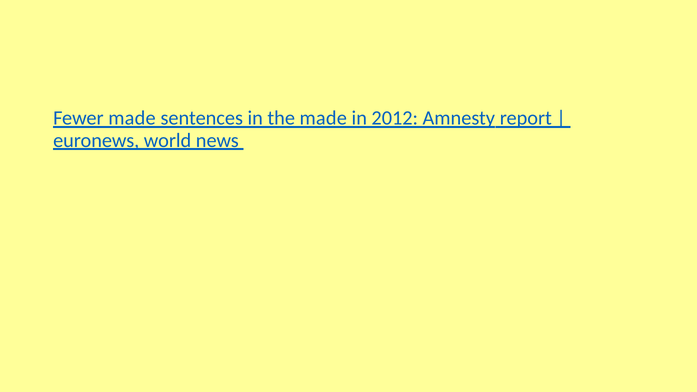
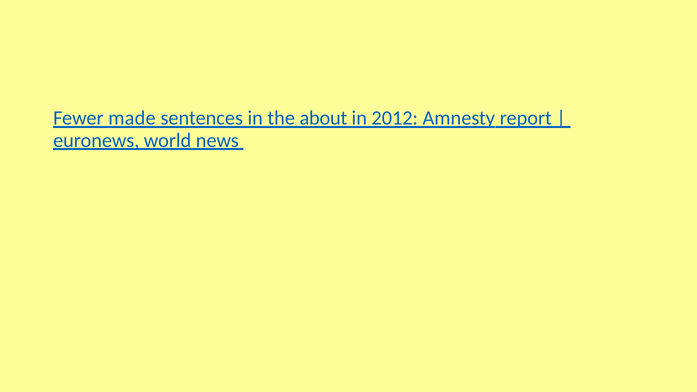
the made: made -> about
